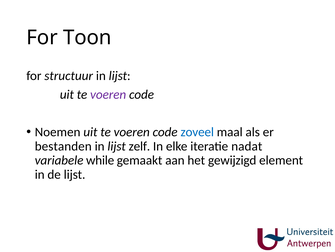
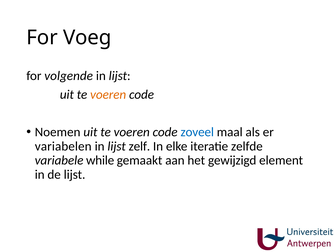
Toon: Toon -> Voeg
structuur: structuur -> volgende
voeren at (108, 94) colour: purple -> orange
bestanden: bestanden -> variabelen
nadat: nadat -> zelfde
